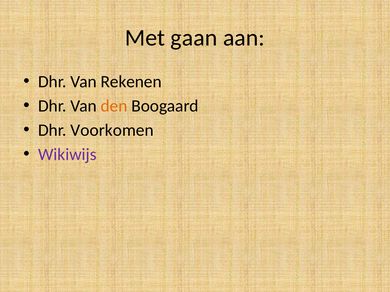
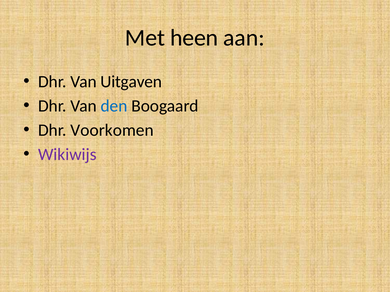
gaan: gaan -> heen
Rekenen: Rekenen -> Uitgaven
den colour: orange -> blue
